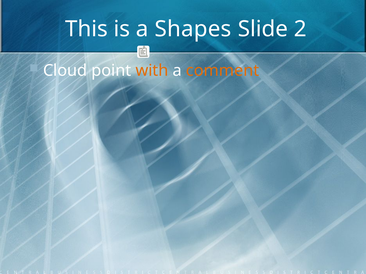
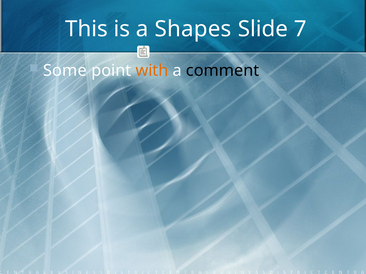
2: 2 -> 7
Cloud: Cloud -> Some
comment colour: orange -> black
